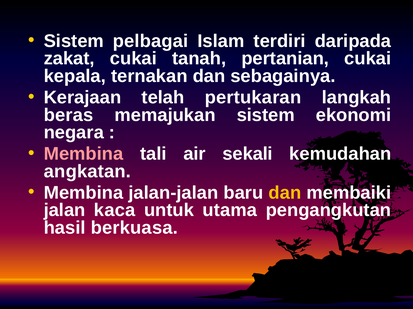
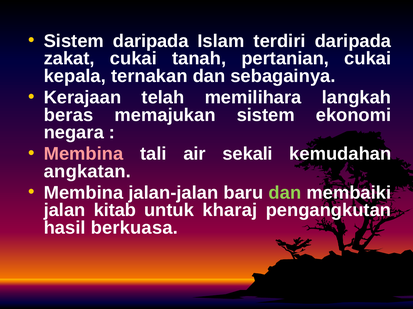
Sistem pelbagai: pelbagai -> daripada
pertukaran: pertukaran -> memilihara
dan at (285, 193) colour: yellow -> light green
kaca: kaca -> kitab
utama: utama -> kharaj
